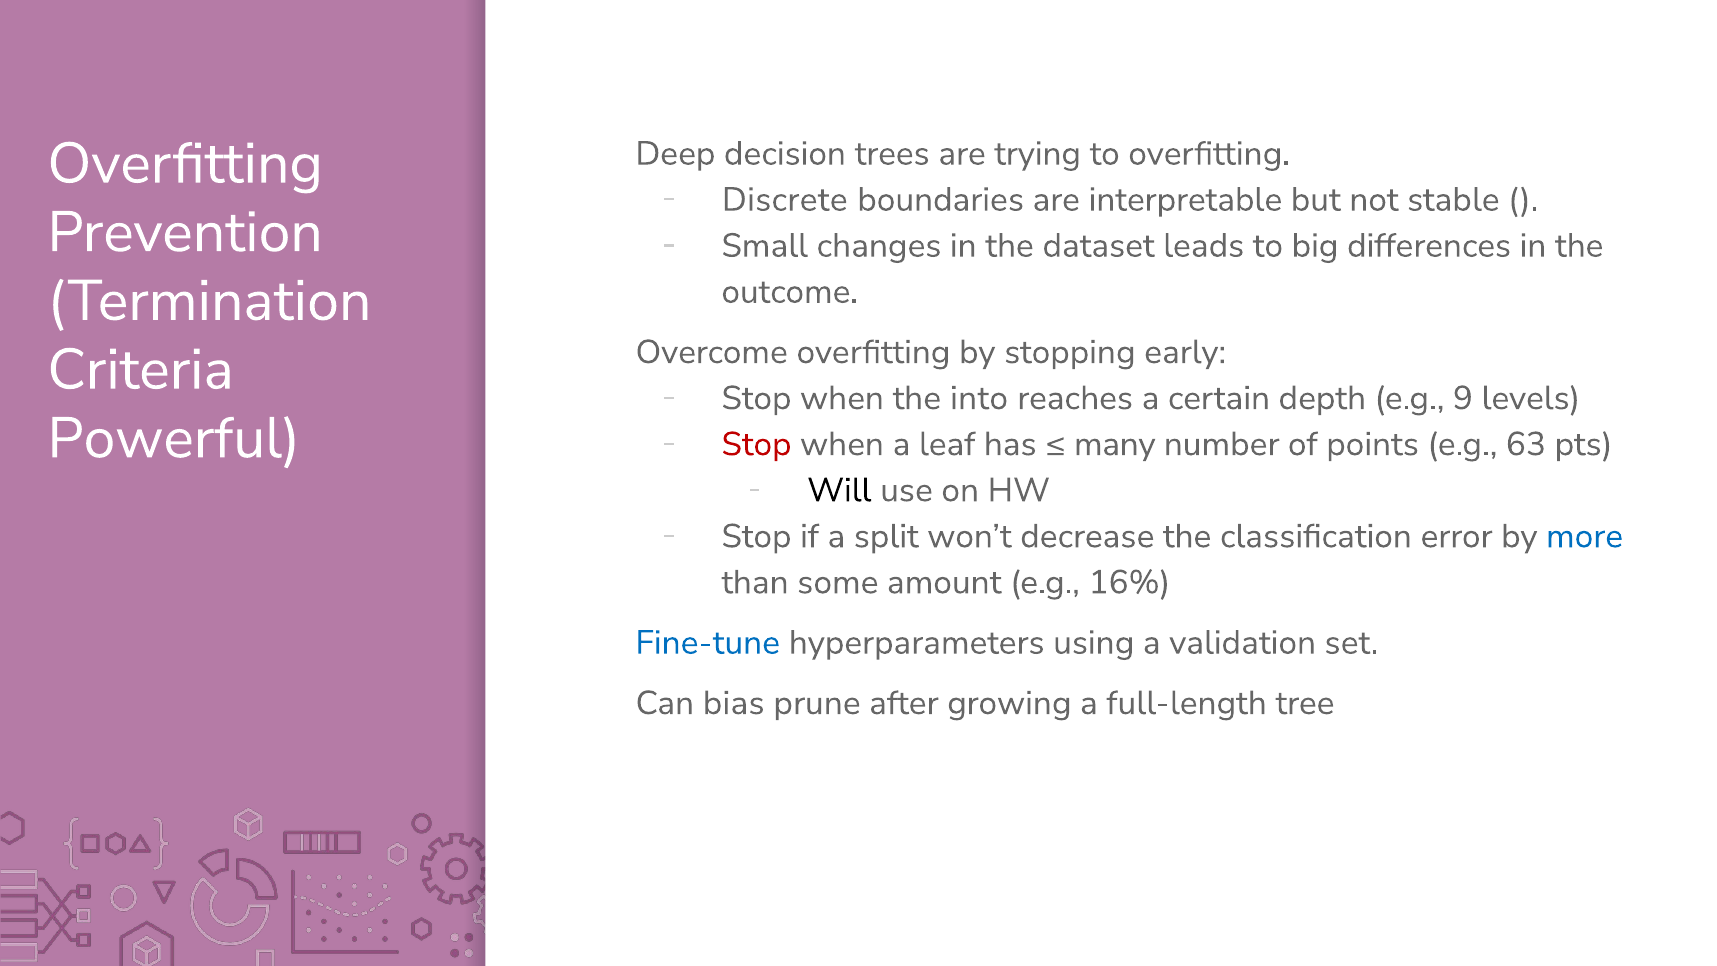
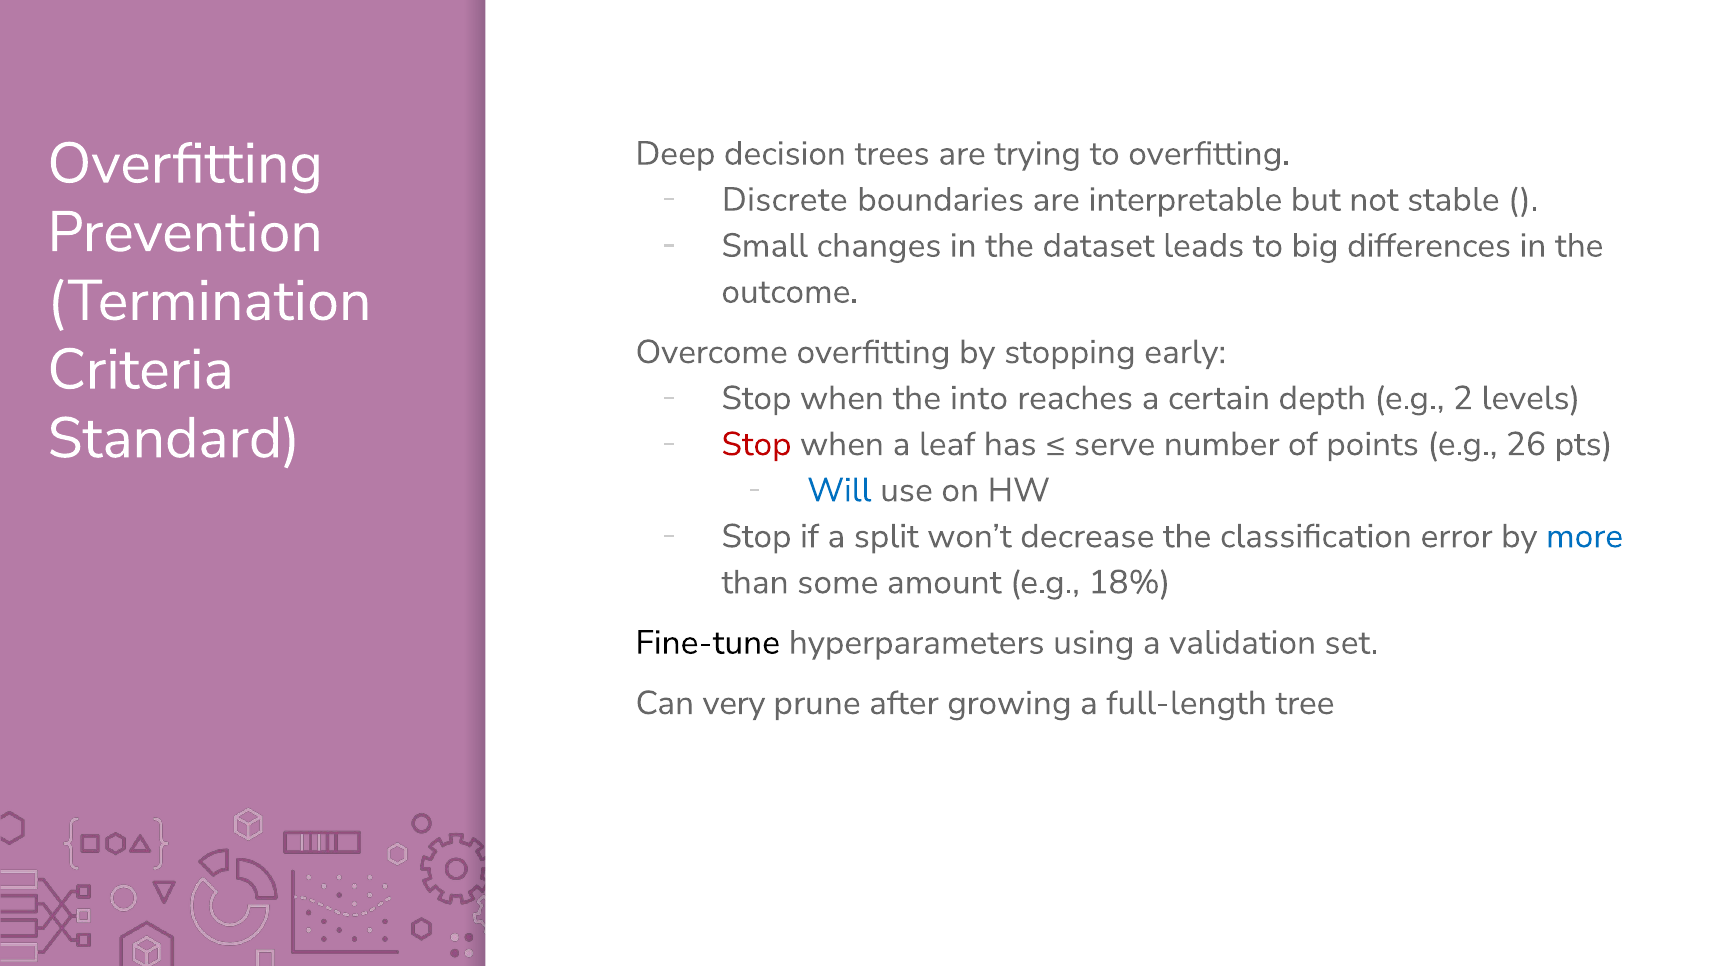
9: 9 -> 2
Powerful: Powerful -> Standard
many: many -> serve
63: 63 -> 26
Will colour: black -> blue
16%: 16% -> 18%
Fine-tune colour: blue -> black
bias: bias -> very
